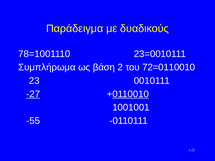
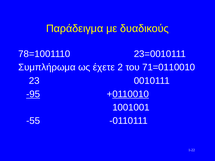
βάση: βάση -> έχετε
72=0110010: 72=0110010 -> 71=0110010
-27: -27 -> -95
